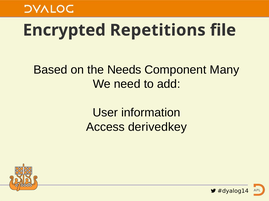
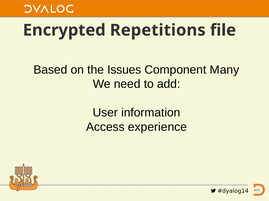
Needs: Needs -> Issues
derivedkey: derivedkey -> experience
